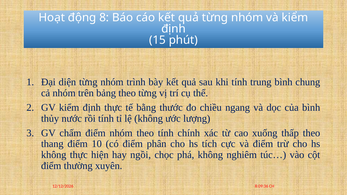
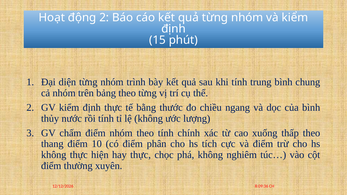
động 8: 8 -> 2
hay ngồi: ngồi -> thực
